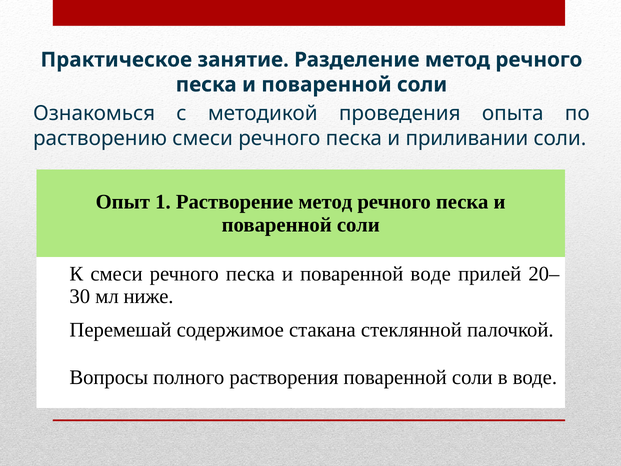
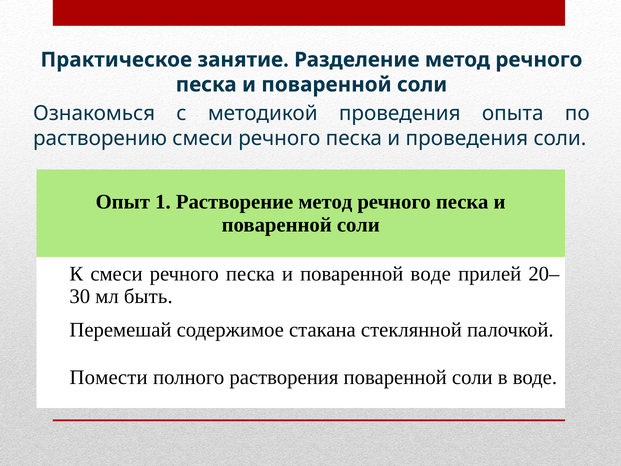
и приливании: приливании -> проведения
ниже: ниже -> быть
Вопросы: Вопросы -> Помести
